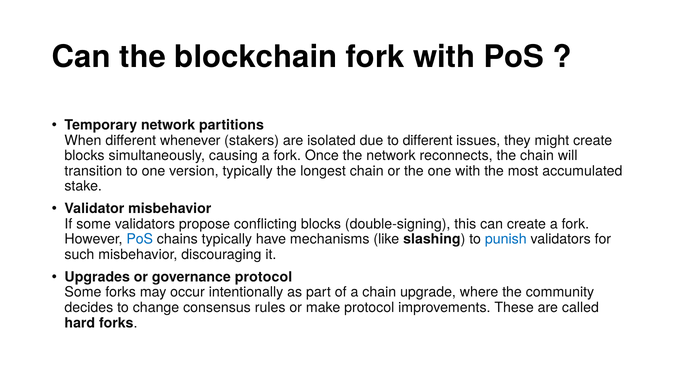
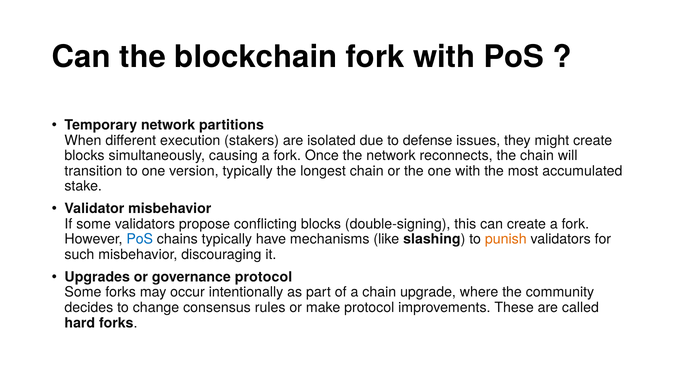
whenever: whenever -> execution
to different: different -> defense
punish colour: blue -> orange
